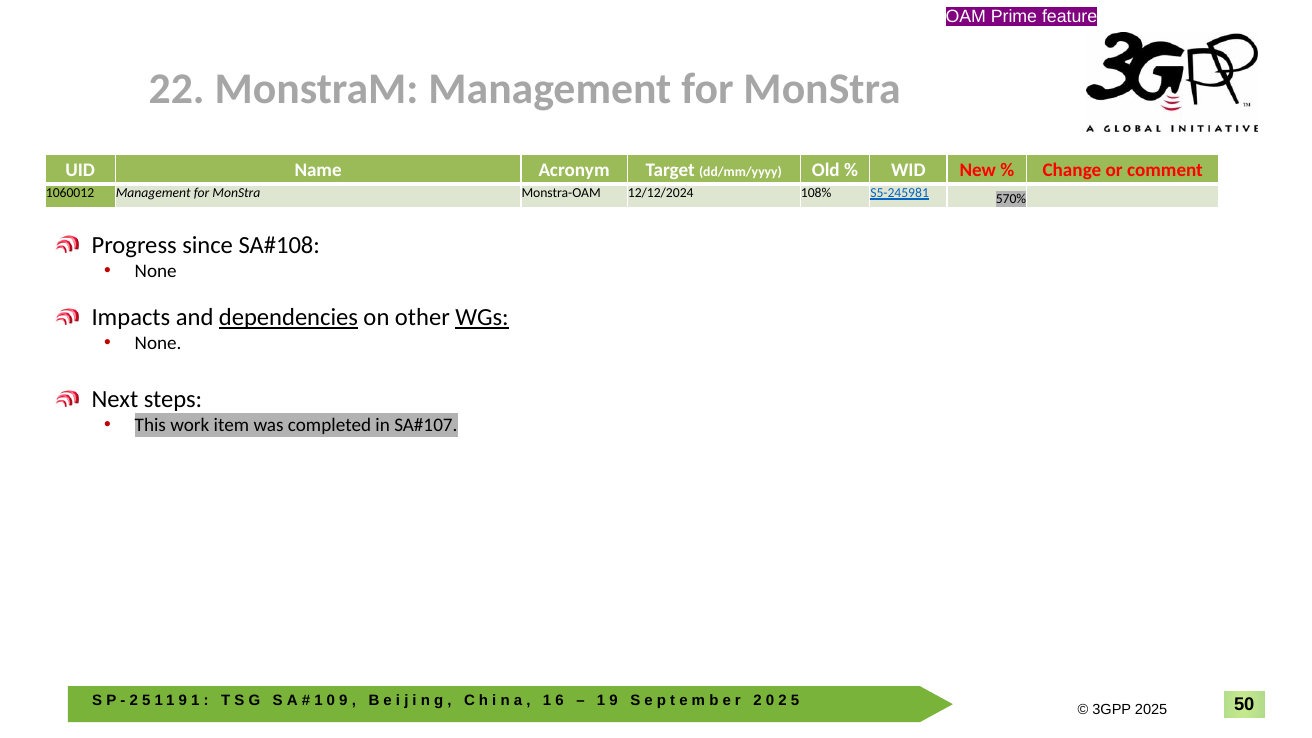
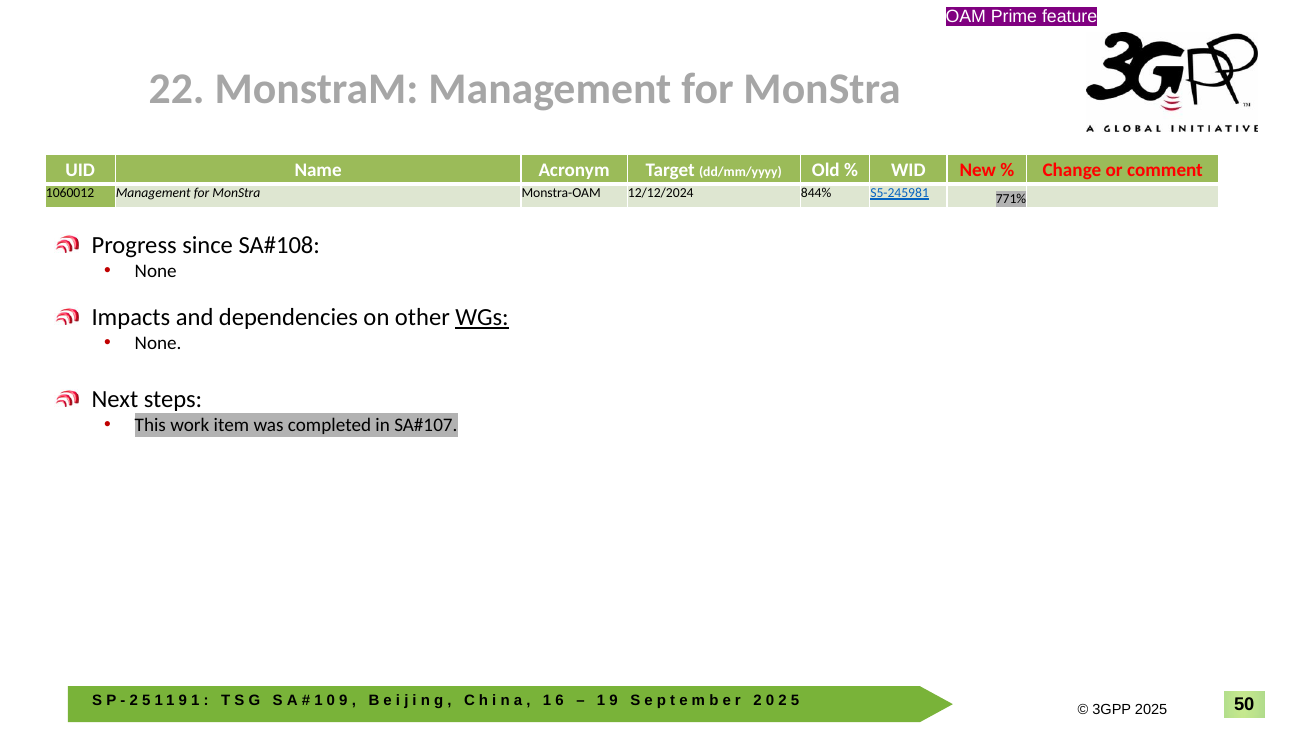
108%: 108% -> 844%
570%: 570% -> 771%
dependencies underline: present -> none
